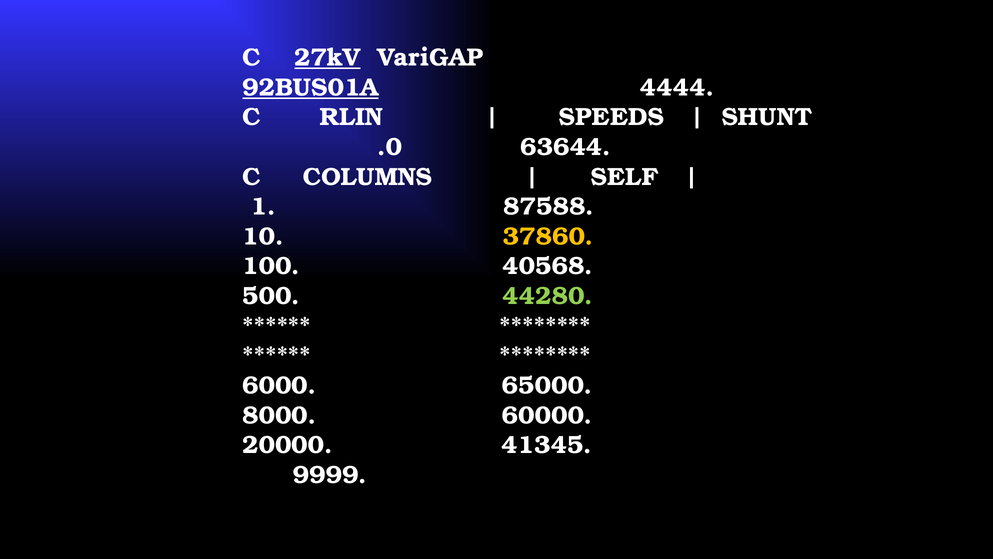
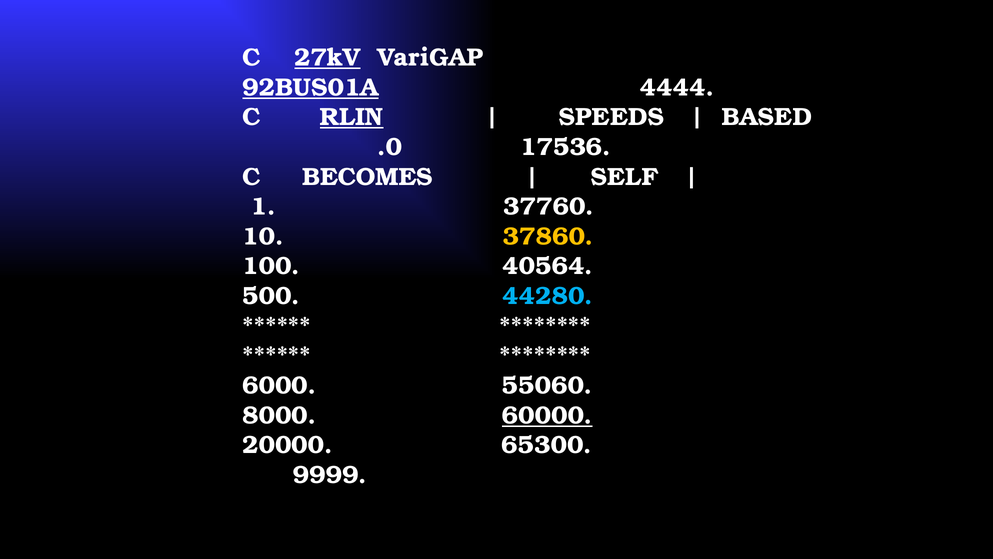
RLIN underline: none -> present
SHUNT: SHUNT -> BASED
63644: 63644 -> 17536
COLUMNS: COLUMNS -> BECOMES
87588: 87588 -> 37760
40568: 40568 -> 40564
44280 colour: light green -> light blue
65000: 65000 -> 55060
60000 underline: none -> present
41345: 41345 -> 65300
